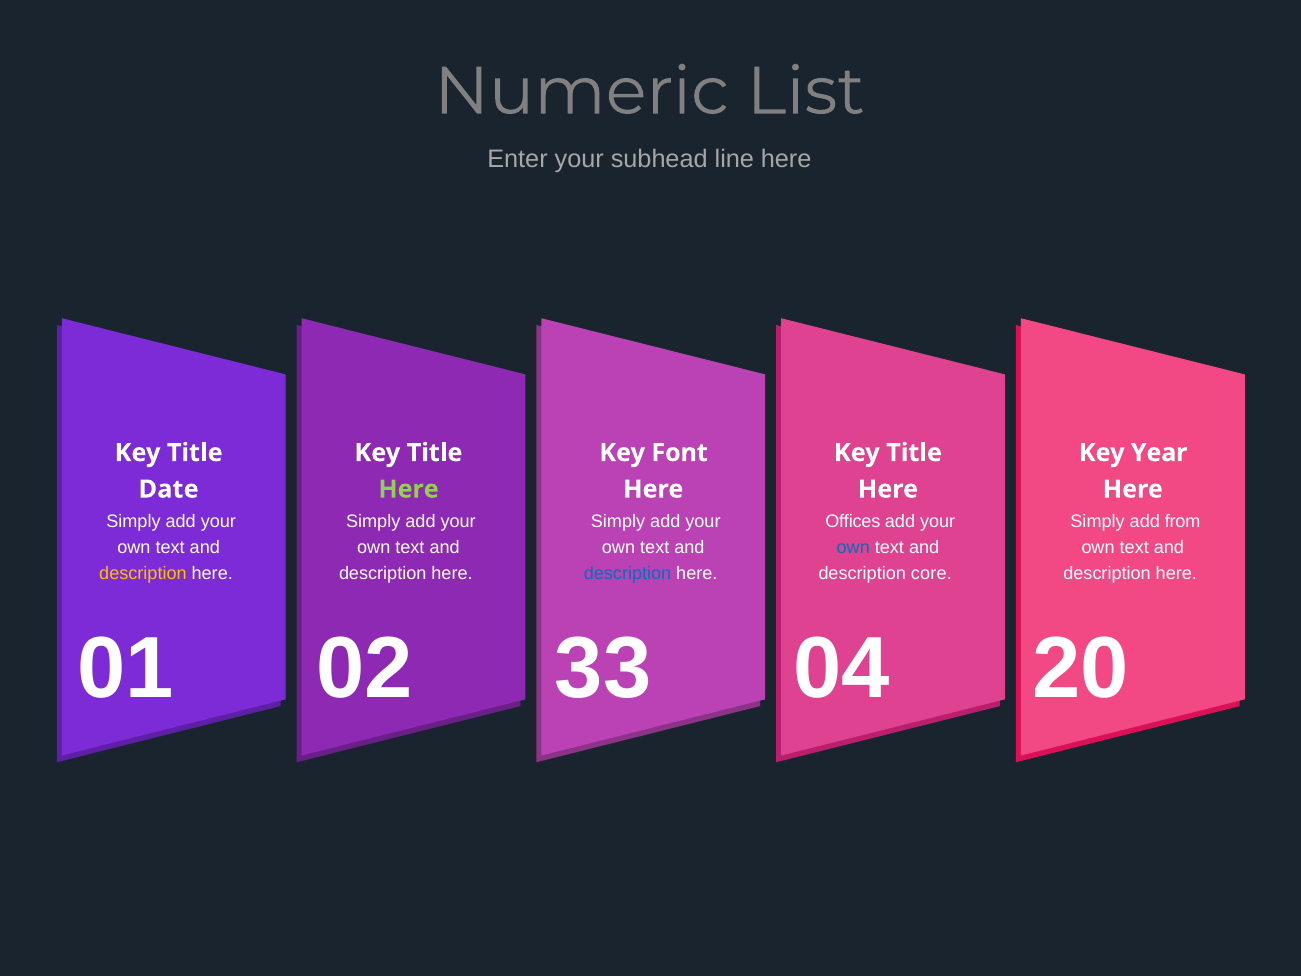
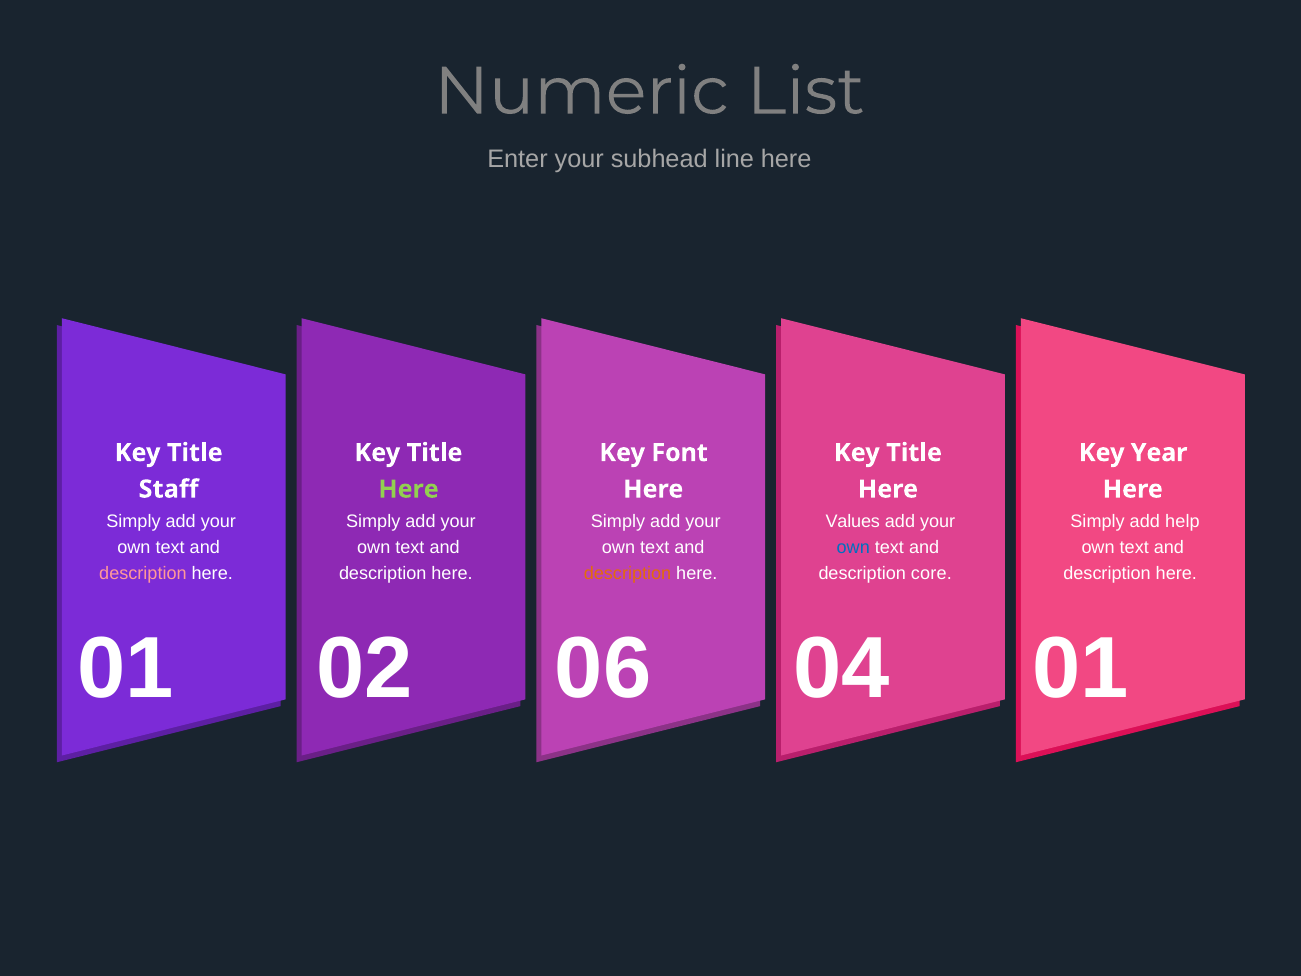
Date: Date -> Staff
Offices: Offices -> Values
from: from -> help
description at (143, 574) colour: yellow -> pink
description at (628, 574) colour: blue -> orange
33: 33 -> 06
04 20: 20 -> 01
